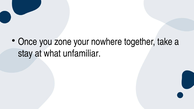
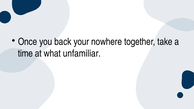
zone: zone -> back
stay: stay -> time
